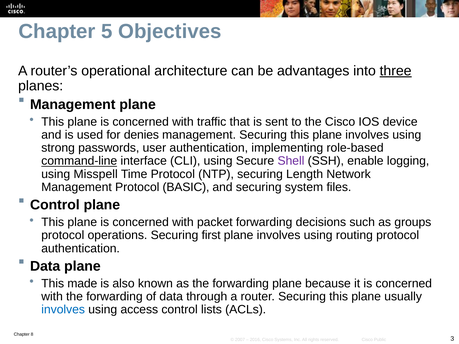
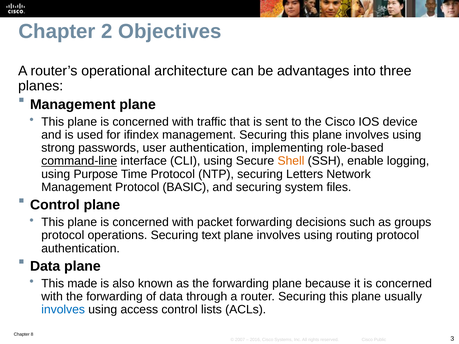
5: 5 -> 2
three underline: present -> none
denies: denies -> ifindex
Shell colour: purple -> orange
Misspell: Misspell -> Purpose
Length: Length -> Letters
first: first -> text
